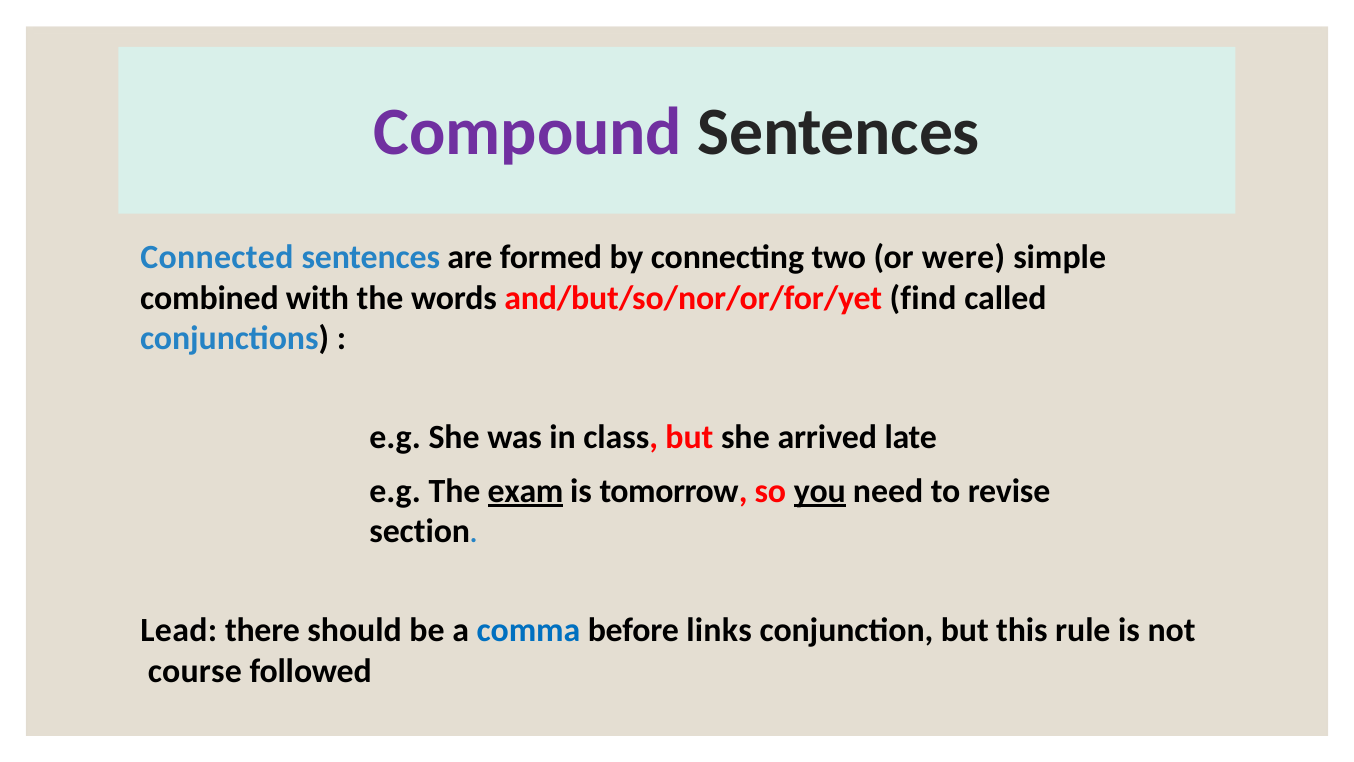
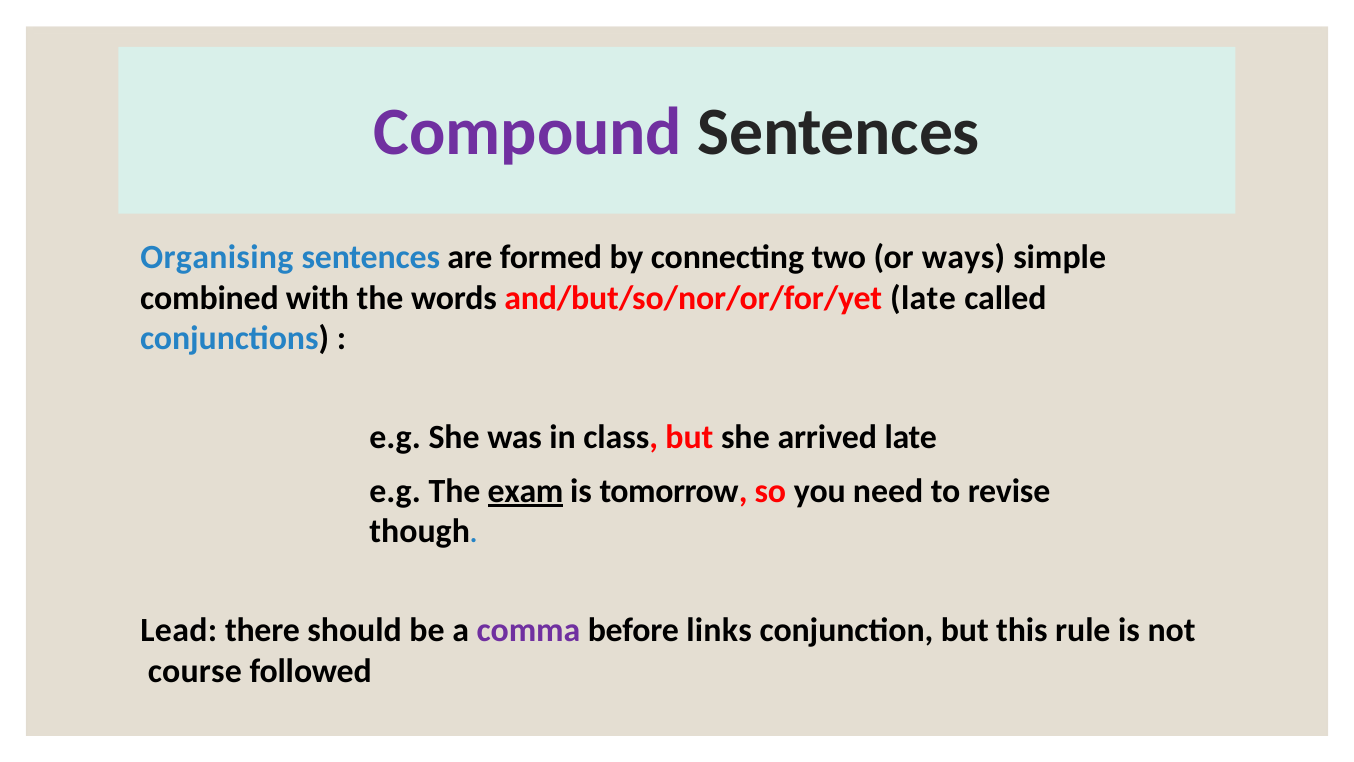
Connected: Connected -> Organising
were: were -> ways
and/but/so/nor/or/for/yet find: find -> late
you underline: present -> none
section: section -> though
comma colour: blue -> purple
